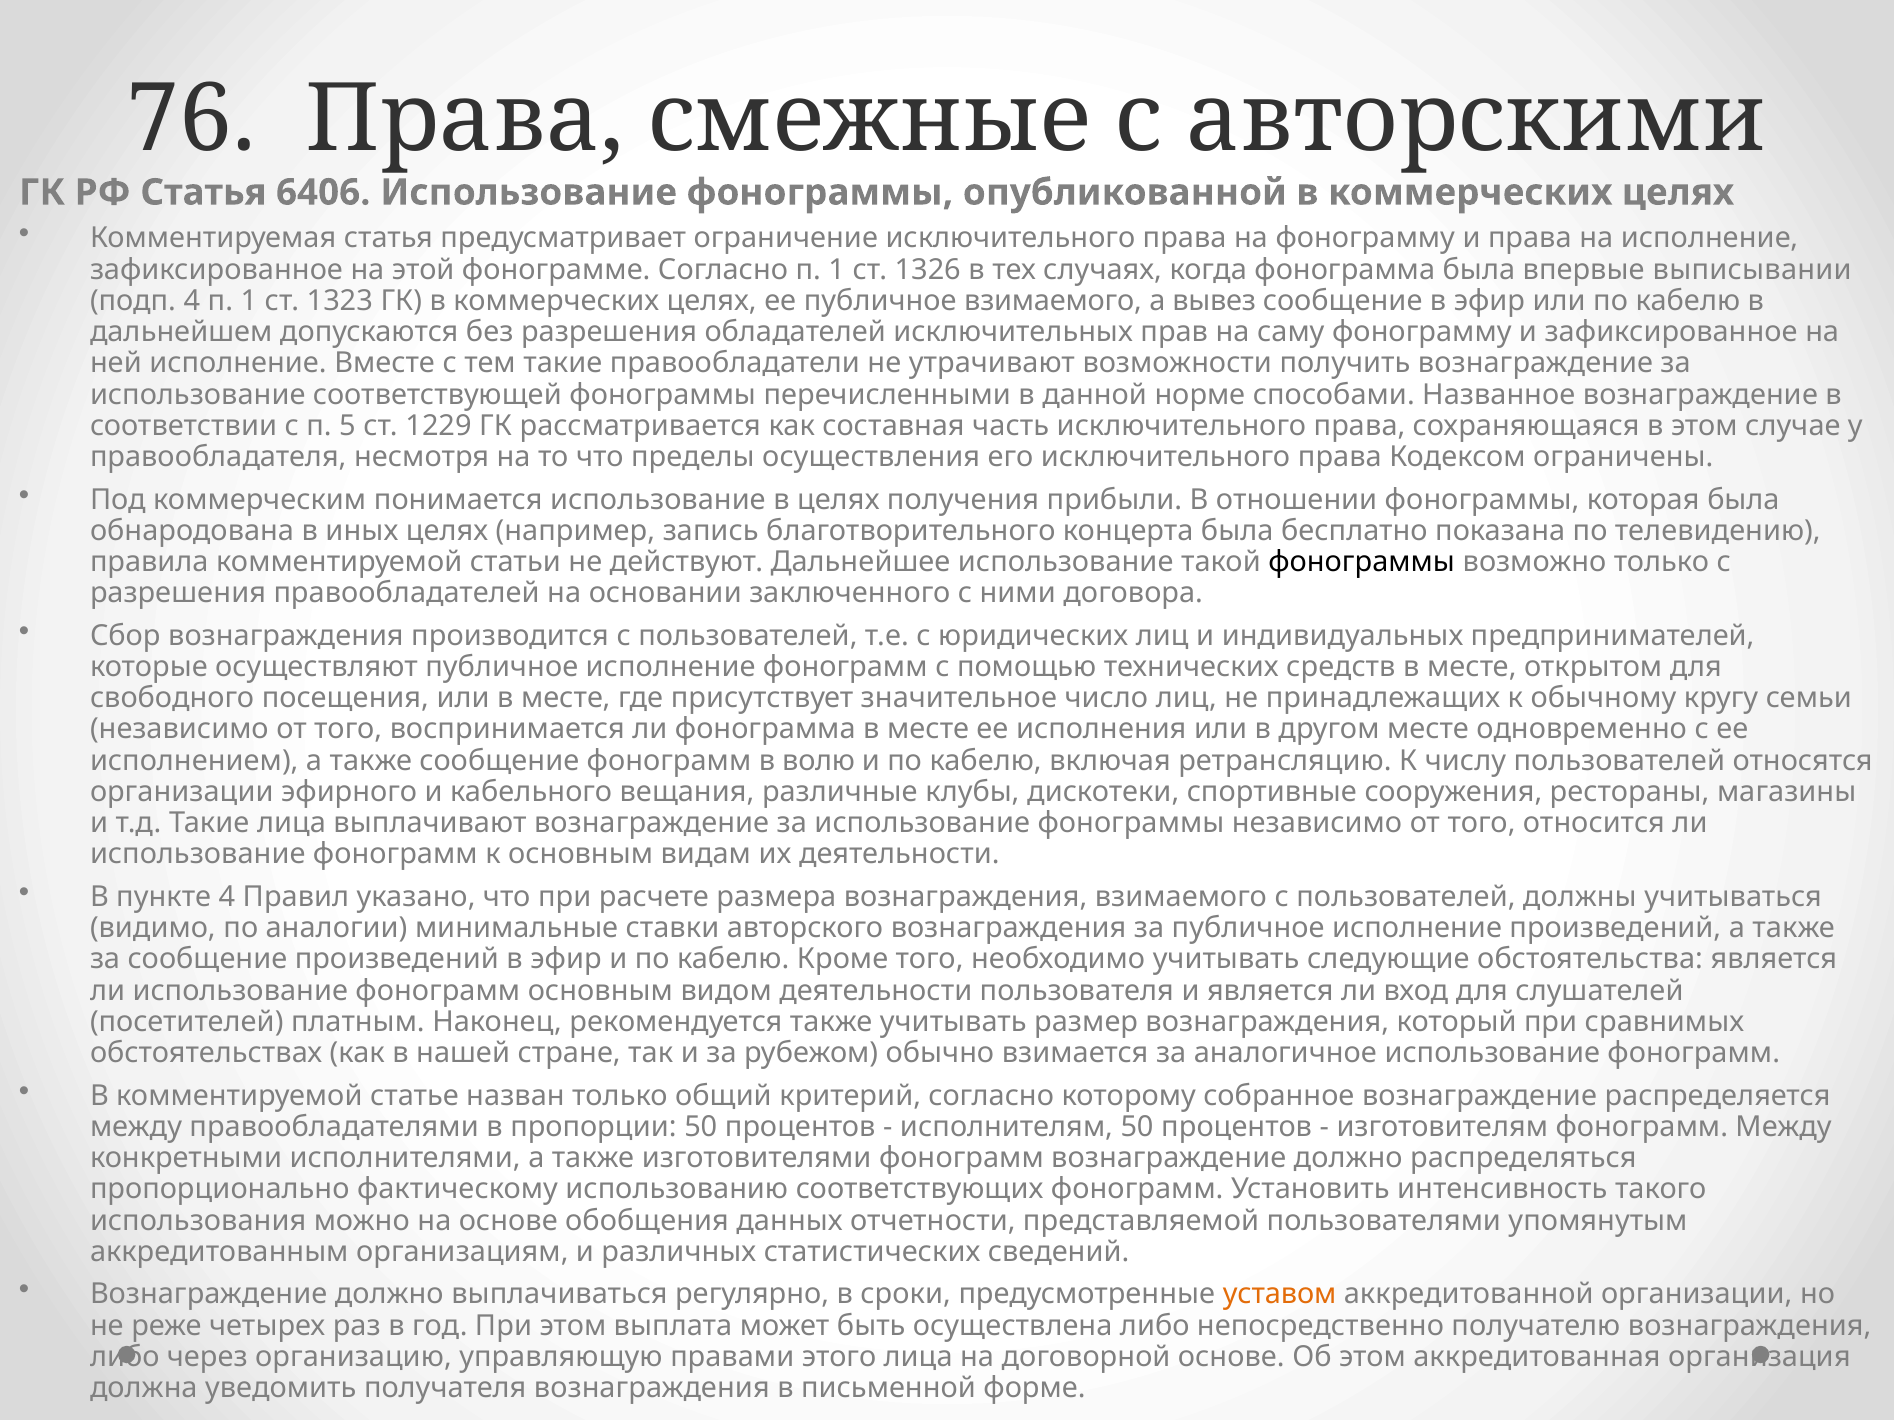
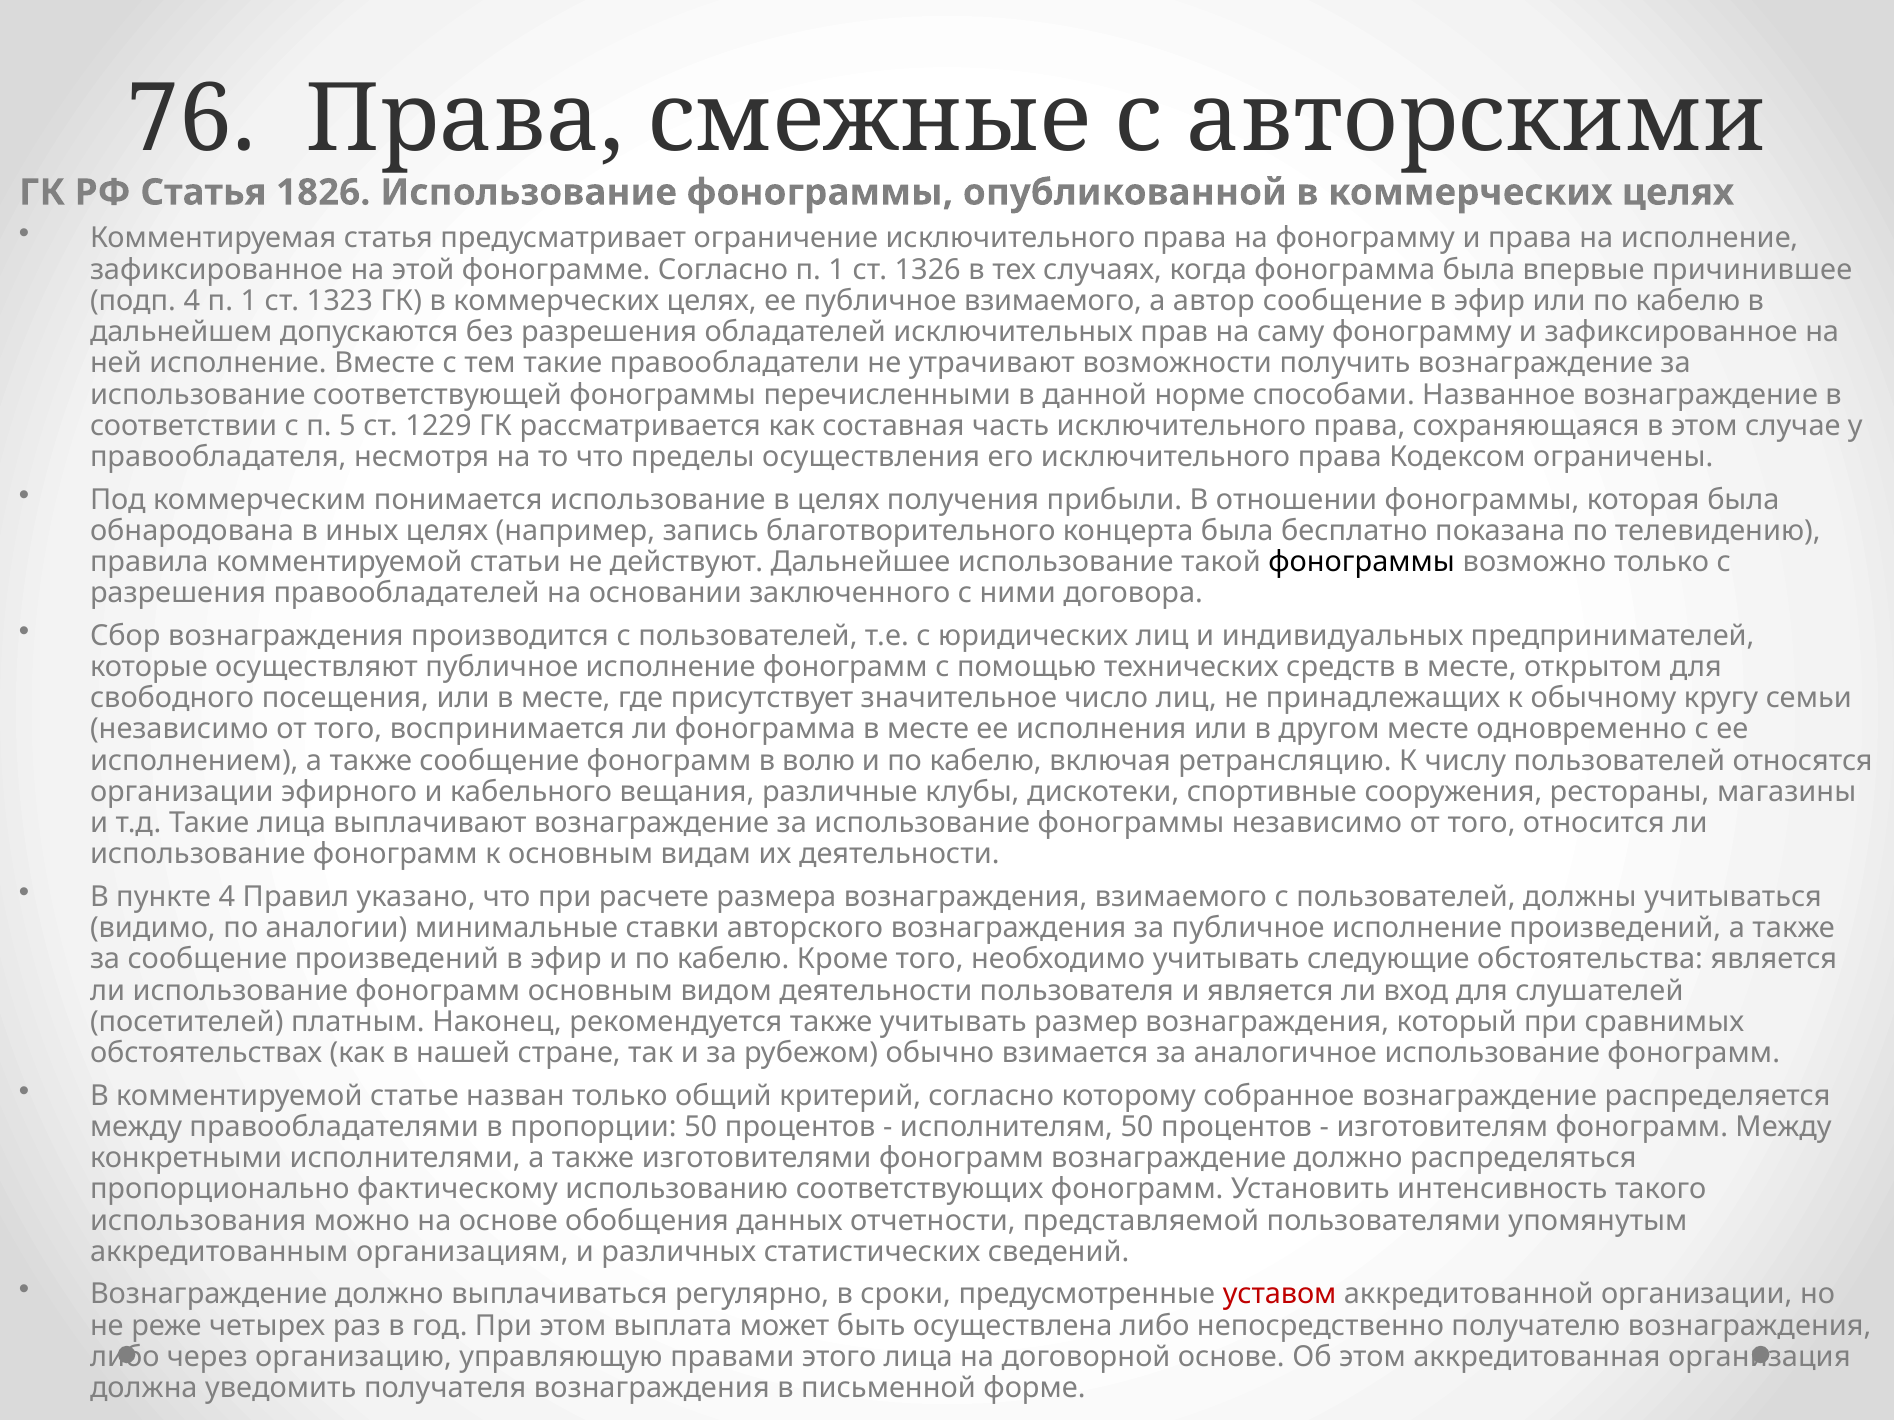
6406: 6406 -> 1826
выписывании: выписывании -> причинившее
вывез: вывез -> автор
уставом colour: orange -> red
